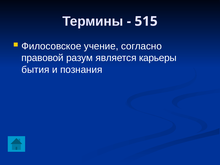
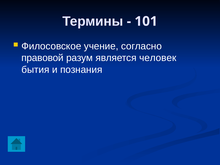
515: 515 -> 101
карьеры: карьеры -> человек
